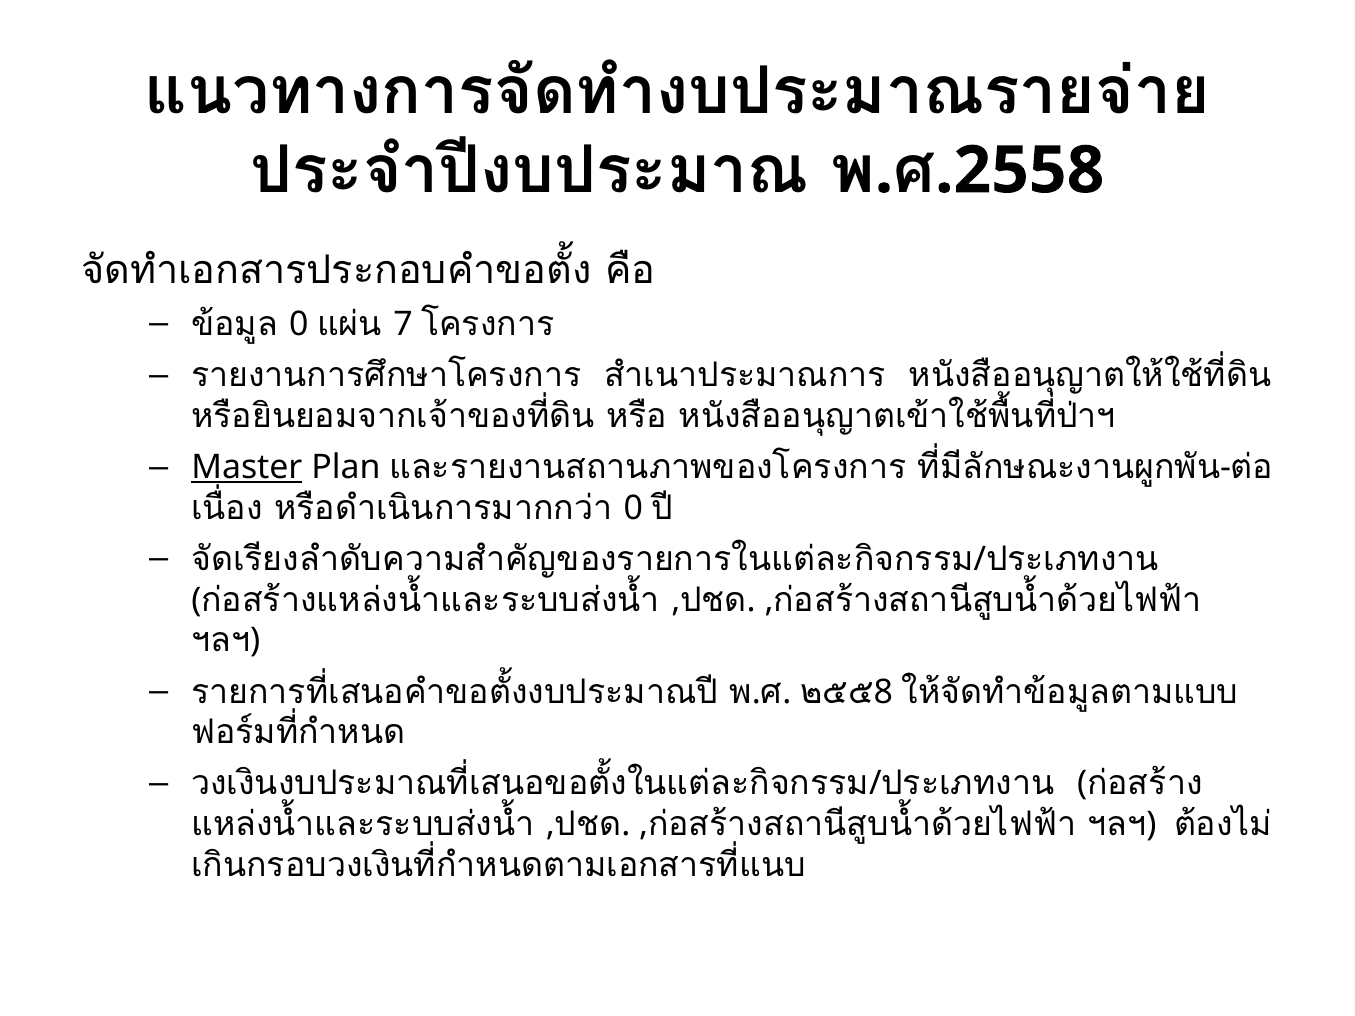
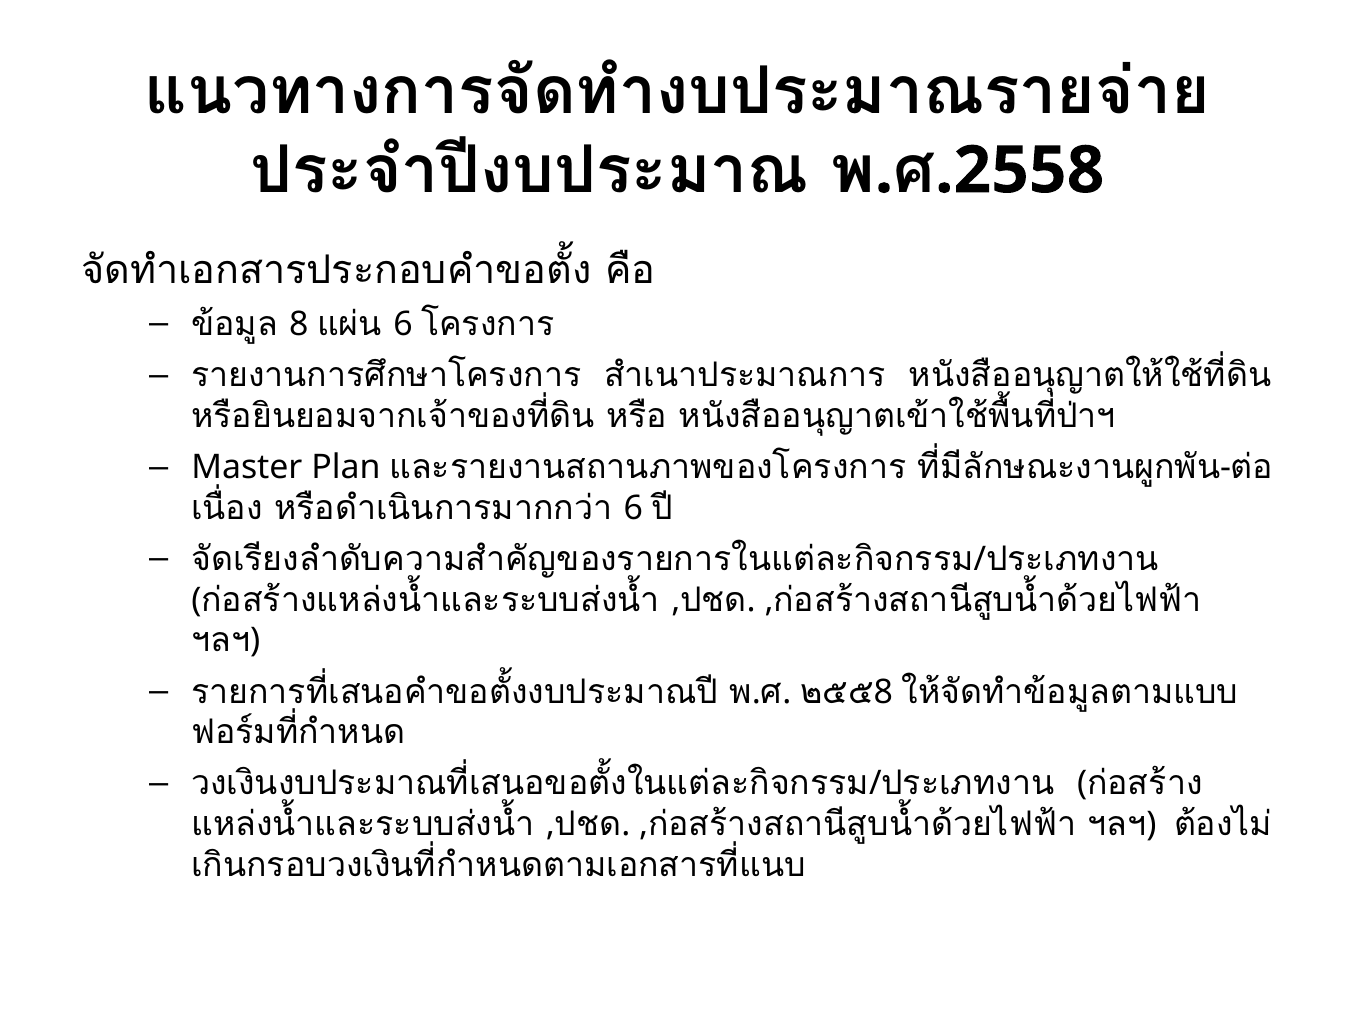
0 at (299, 325): 0 -> 8
7 at (403, 325): 7 -> 6
Master underline: present -> none
0 at (633, 508): 0 -> 6
